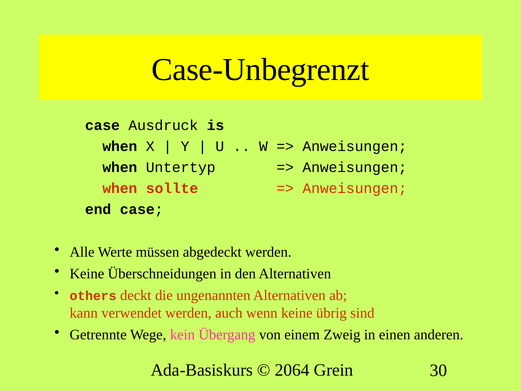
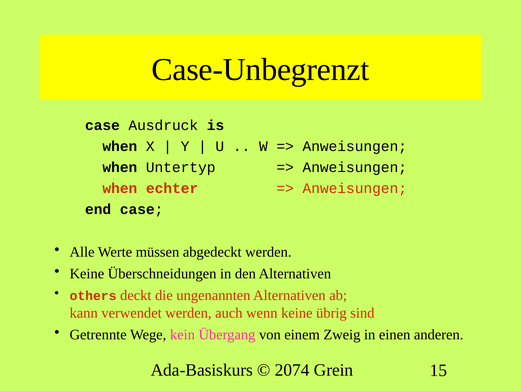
sollte: sollte -> echter
2064: 2064 -> 2074
30: 30 -> 15
